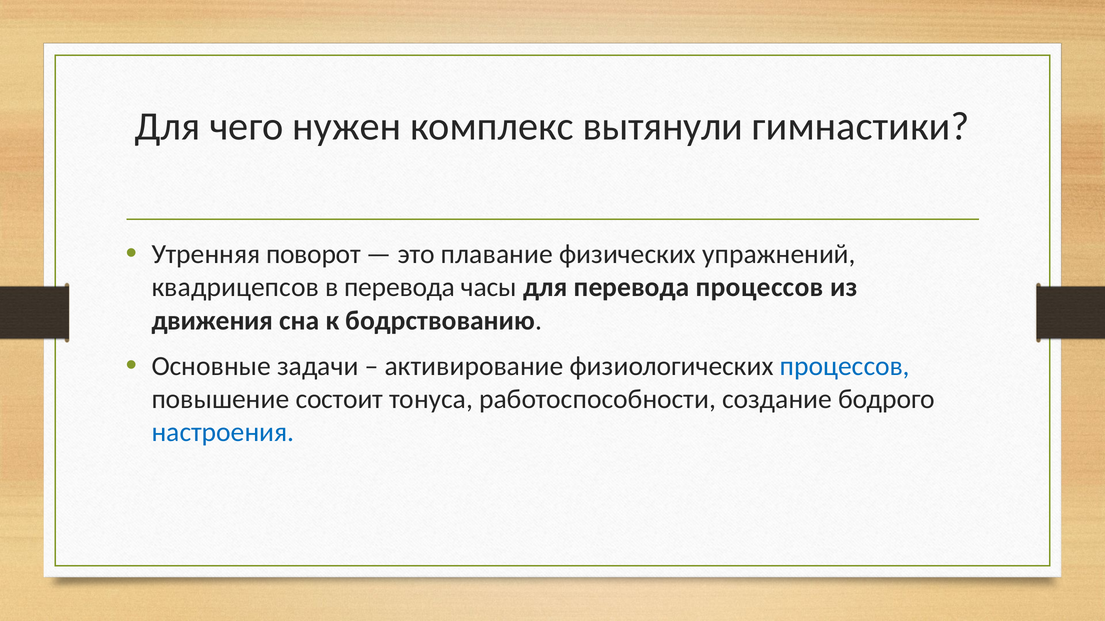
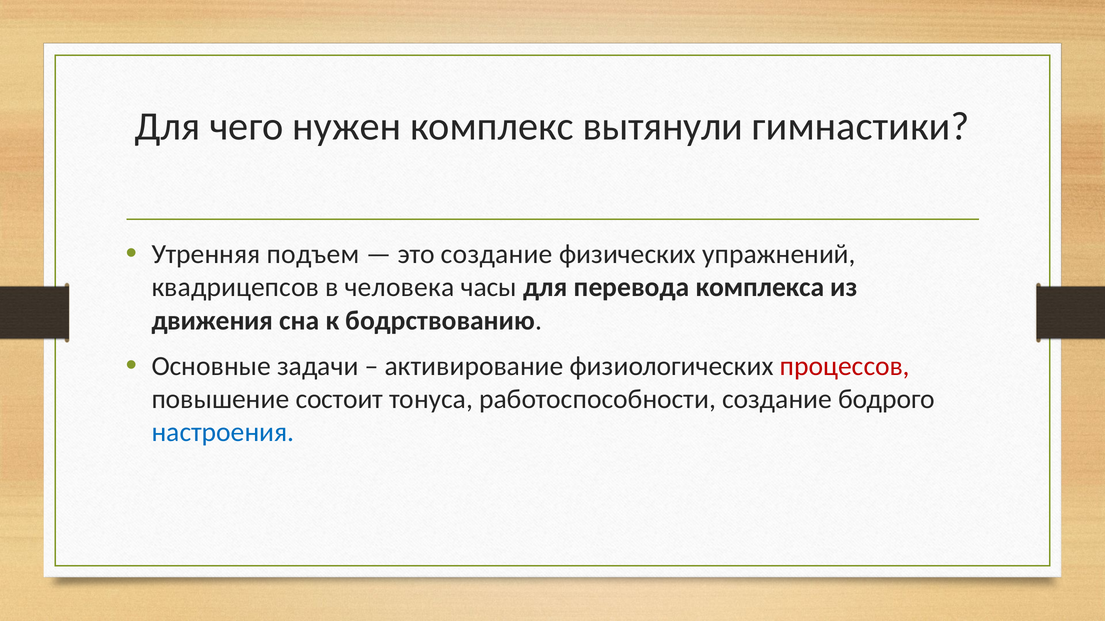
поворот: поворот -> подъем
это плавание: плавание -> создание
в перевода: перевода -> человека
перевода процессов: процессов -> комплекса
процессов at (845, 366) colour: blue -> red
